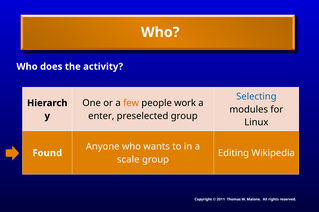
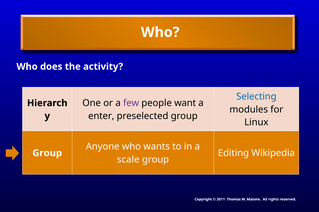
few colour: orange -> purple
work: work -> want
Found at (47, 154): Found -> Group
